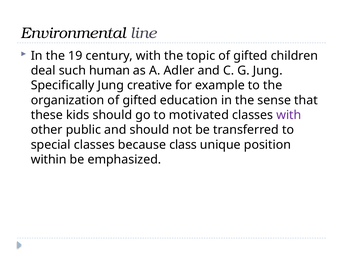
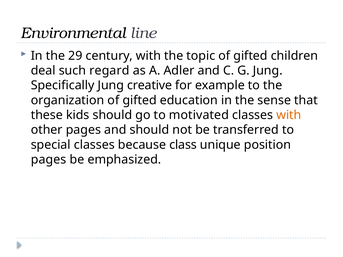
19: 19 -> 29
human: human -> regard
with at (289, 115) colour: purple -> orange
other public: public -> pages
within at (49, 160): within -> pages
